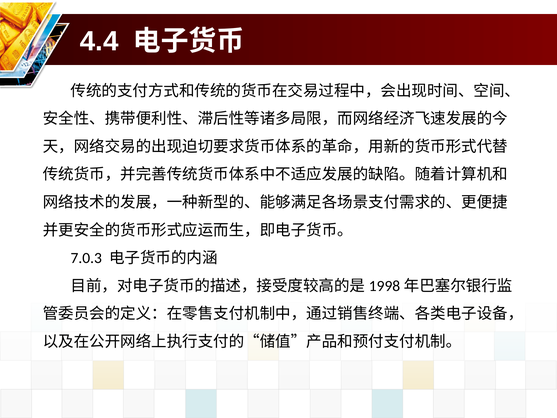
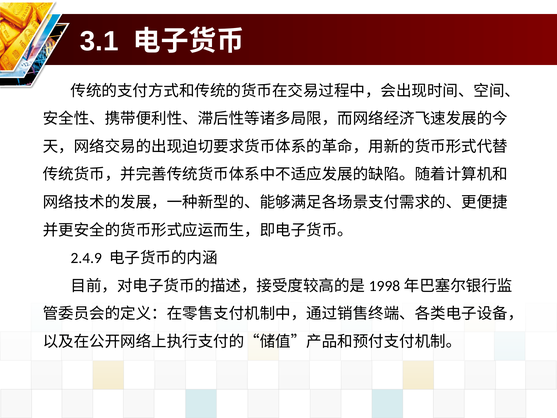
4.4: 4.4 -> 3.1
7.0.3: 7.0.3 -> 2.4.9
